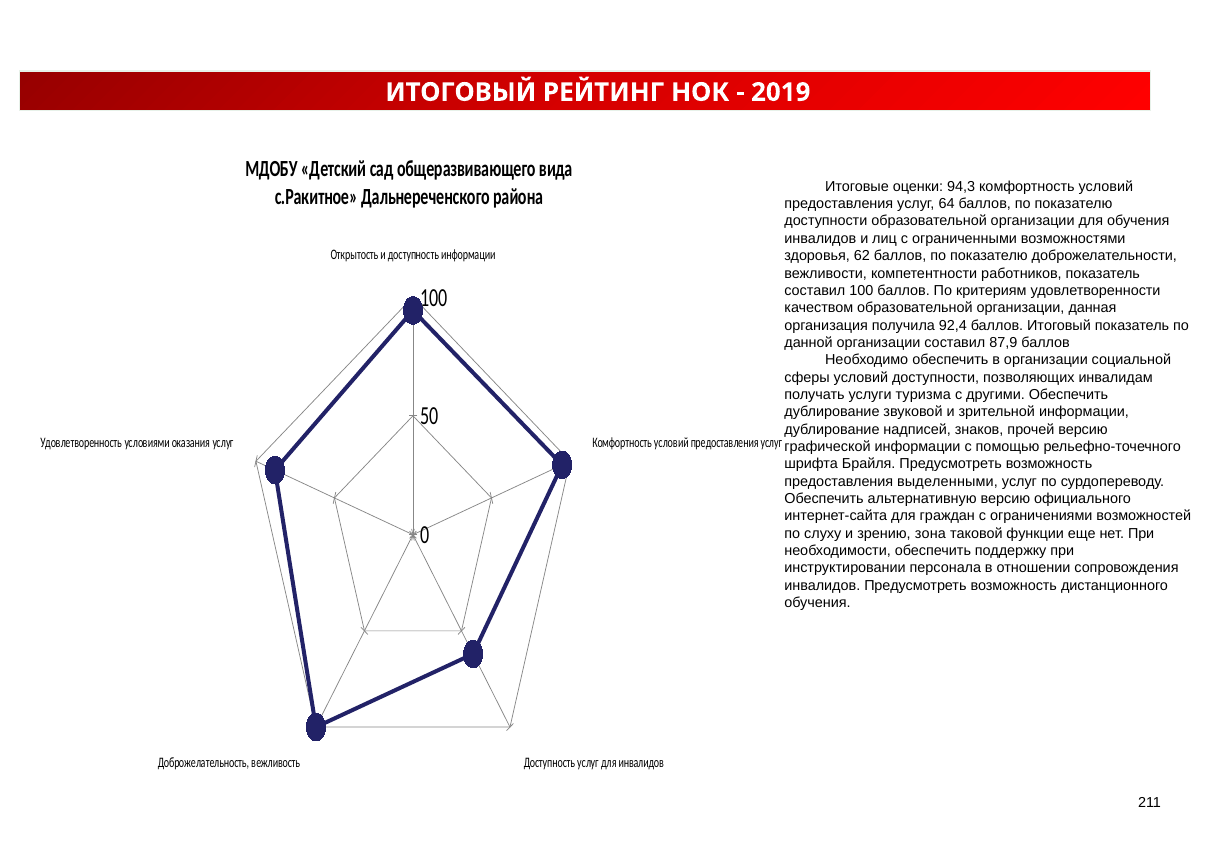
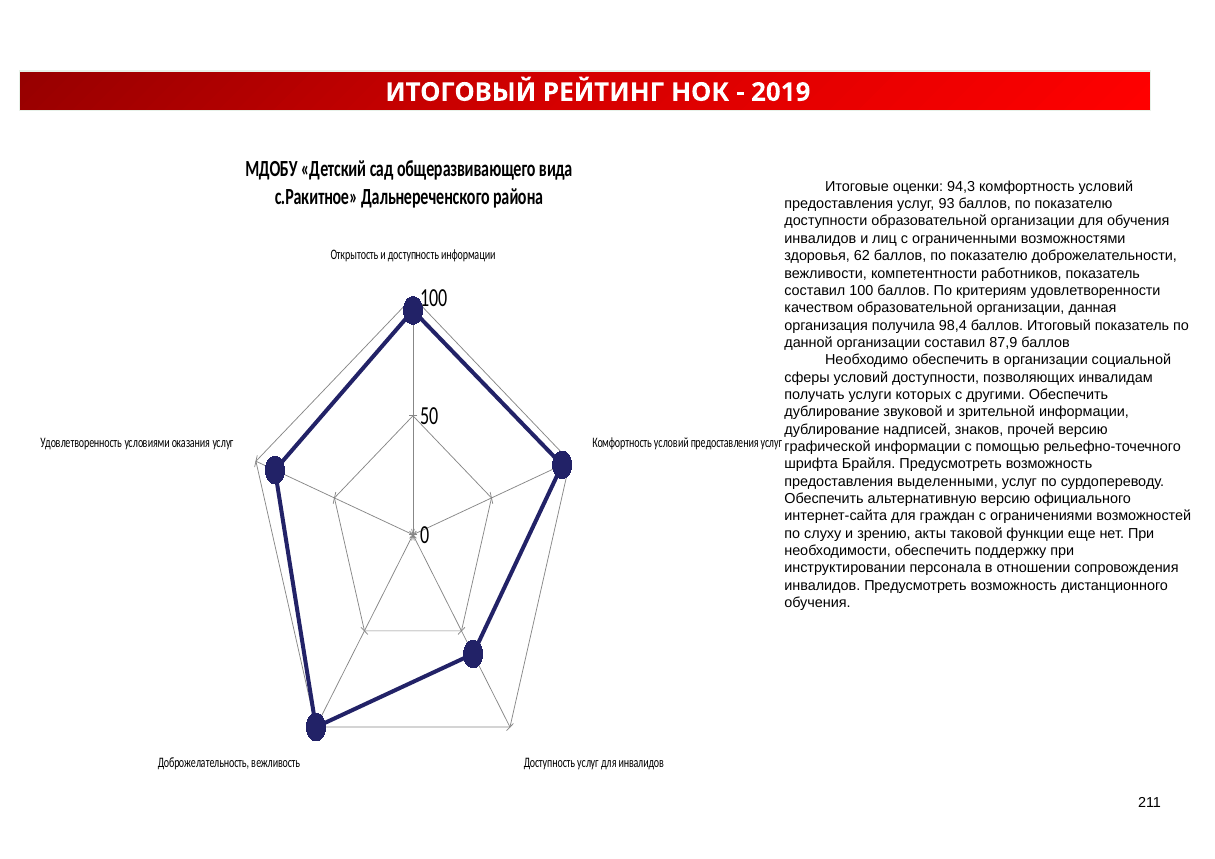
64: 64 -> 93
92,4: 92,4 -> 98,4
туризма: туризма -> которых
зона: зона -> акты
